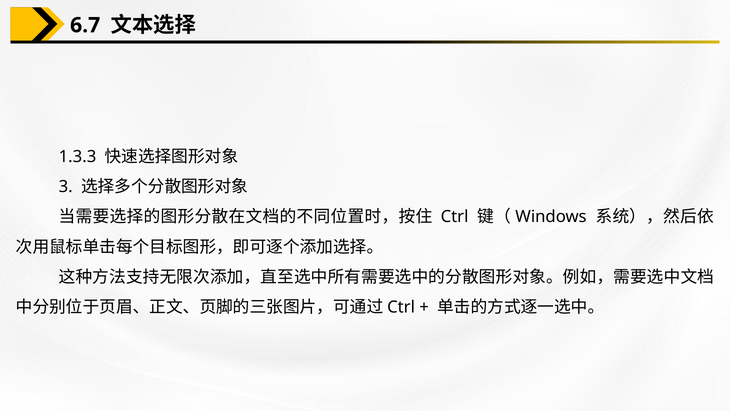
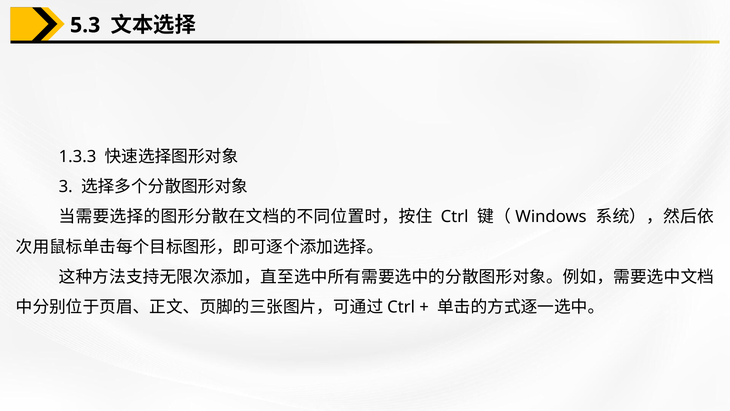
6.7: 6.7 -> 5.3
